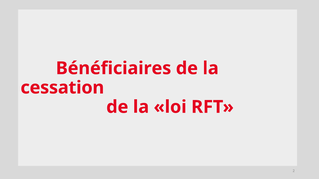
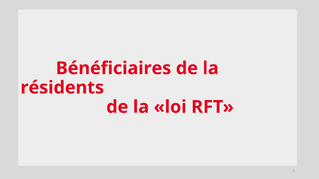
cessation: cessation -> résidents
